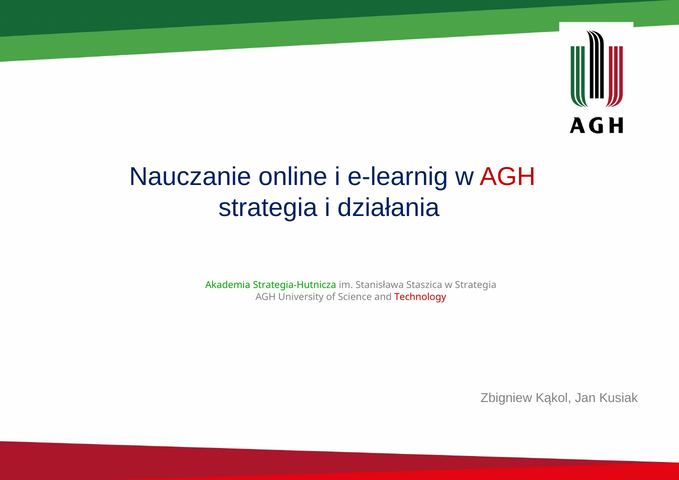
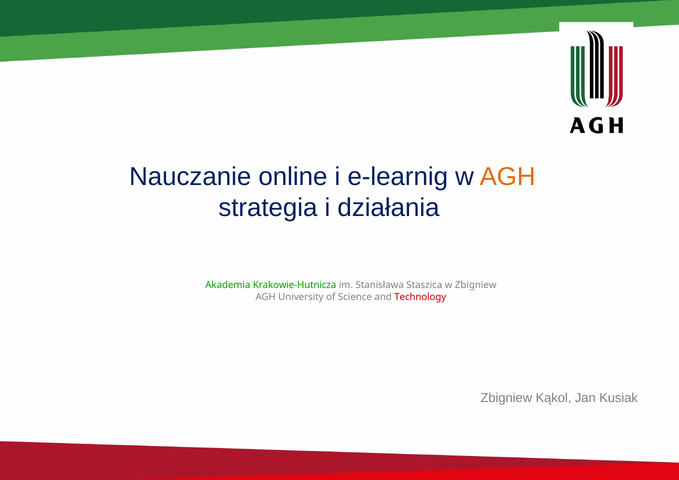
AGH at (508, 177) colour: red -> orange
Strategia-Hutnicza: Strategia-Hutnicza -> Krakowie-Hutnicza
w Strategia: Strategia -> Zbigniew
